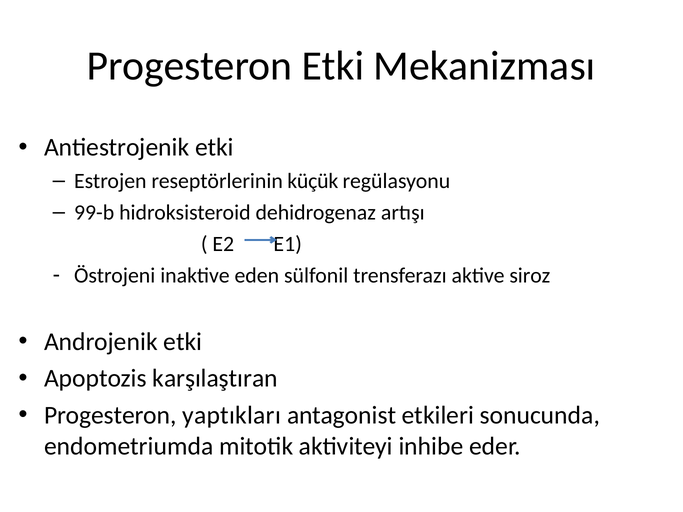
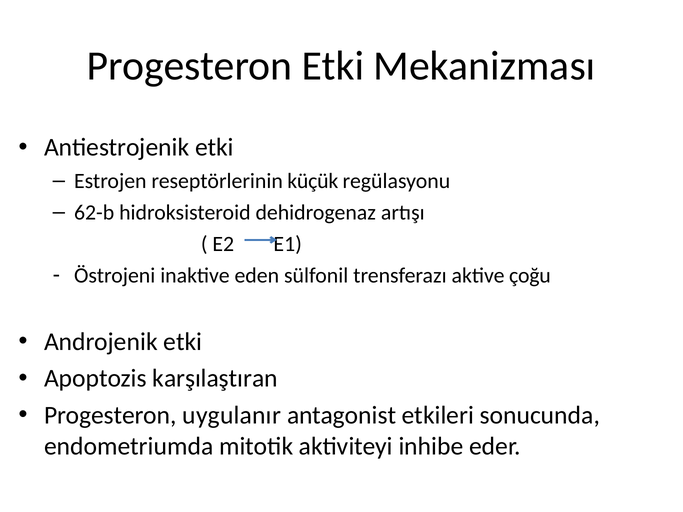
99-b: 99-b -> 62-b
siroz: siroz -> çoğu
yaptıkları: yaptıkları -> uygulanır
